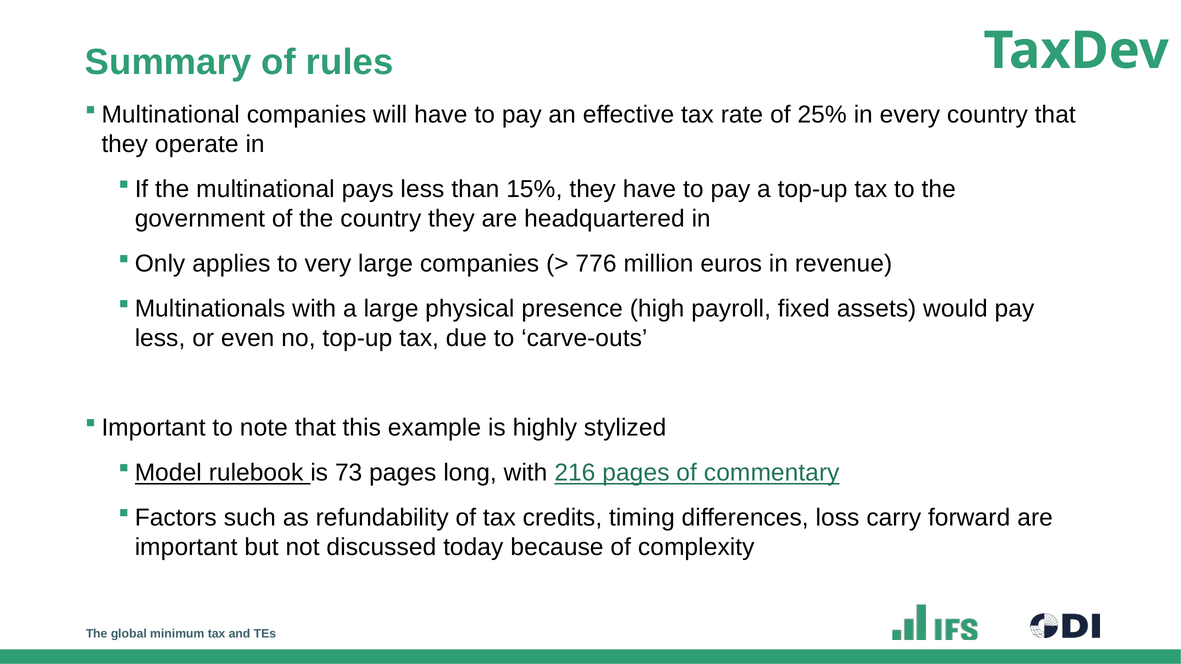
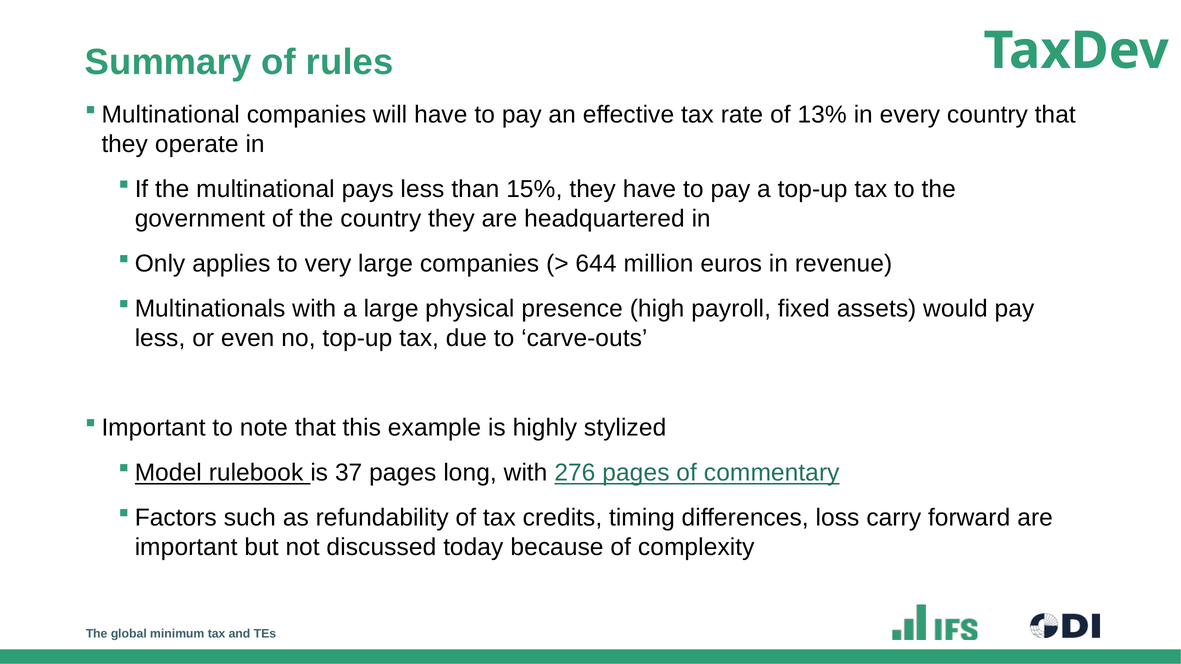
25%: 25% -> 13%
776: 776 -> 644
73: 73 -> 37
216: 216 -> 276
